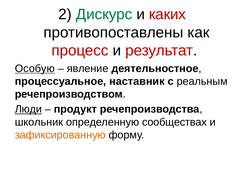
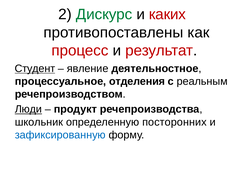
Особую: Особую -> Студент
наставник: наставник -> отделения
сообществах: сообществах -> посторонних
зафиксированную colour: orange -> blue
